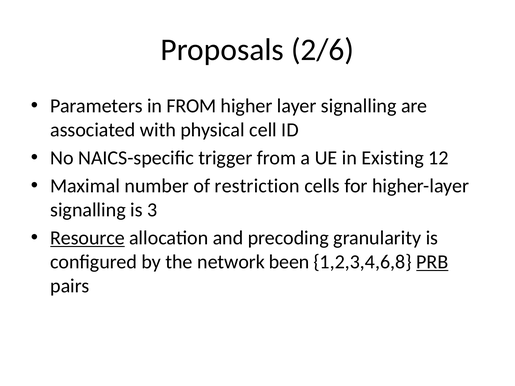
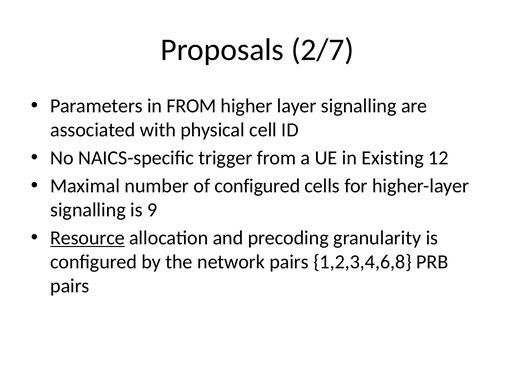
2/6: 2/6 -> 2/7
of restriction: restriction -> configured
3: 3 -> 9
network been: been -> pairs
PRB underline: present -> none
